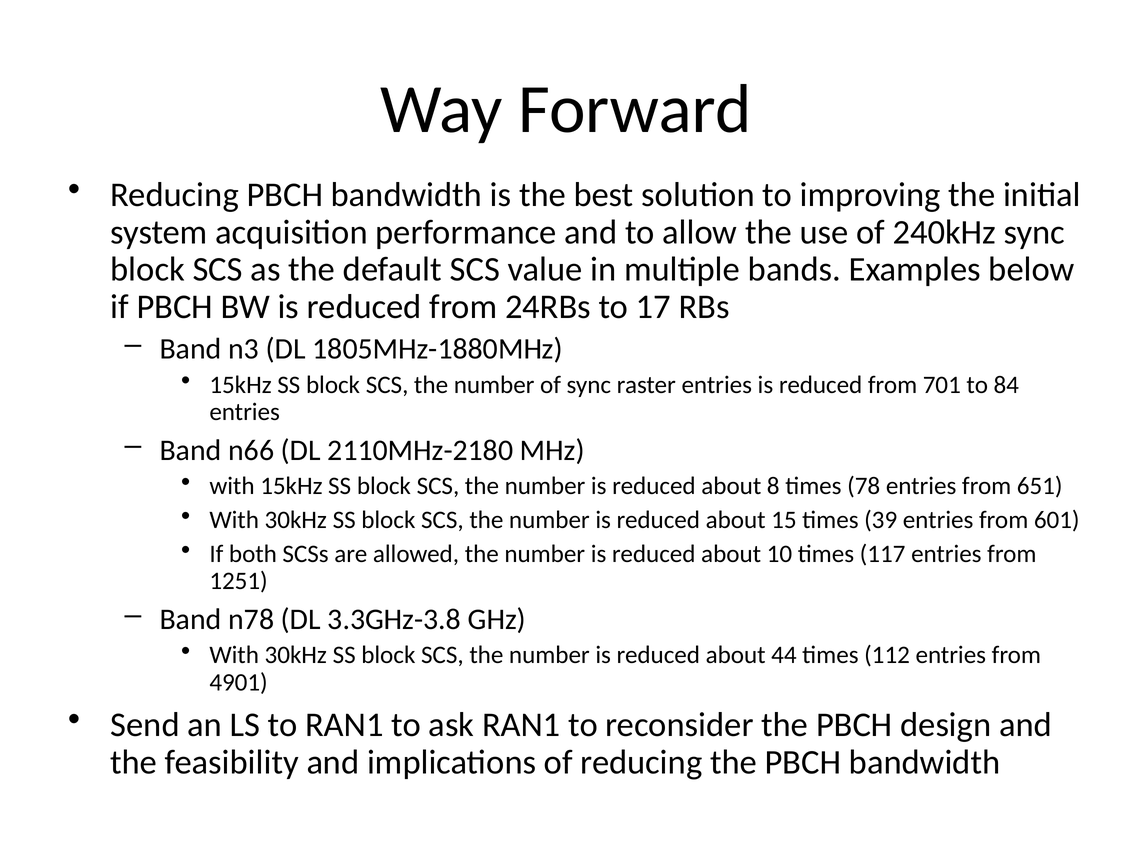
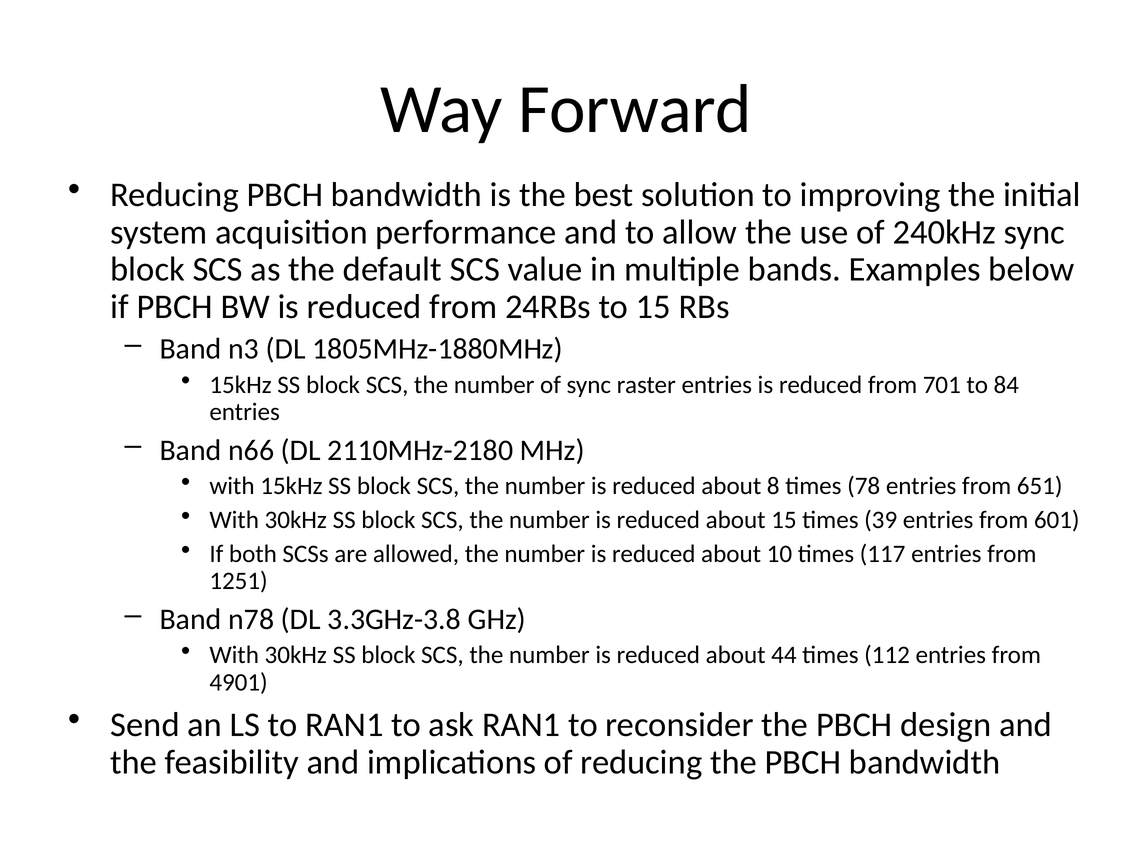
to 17: 17 -> 15
